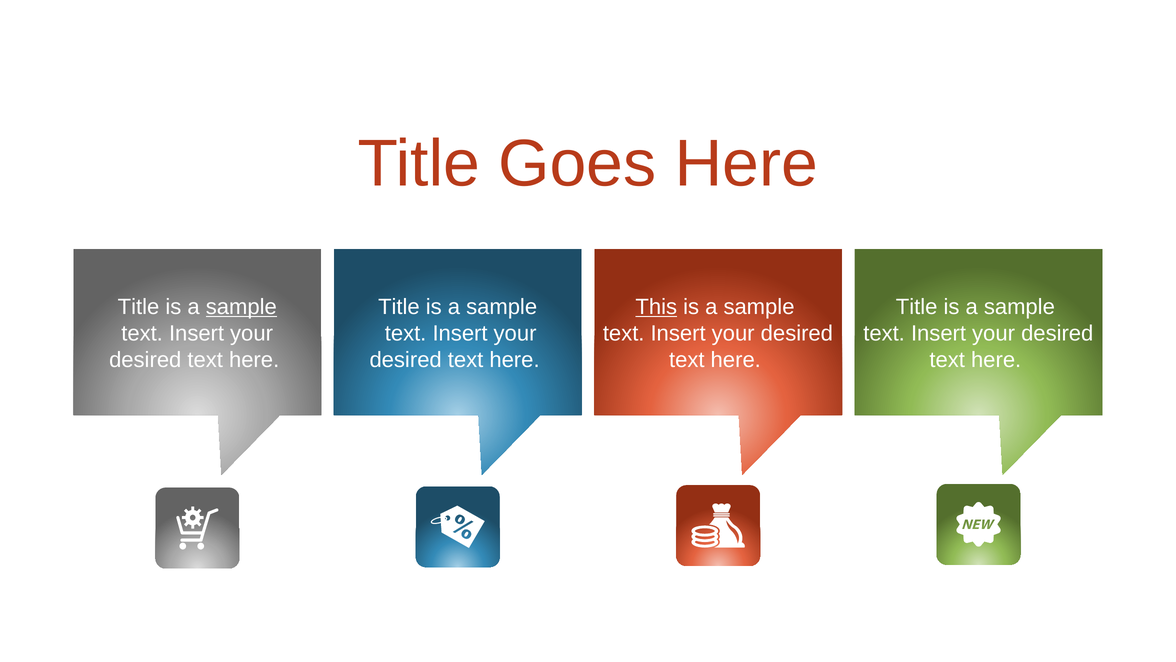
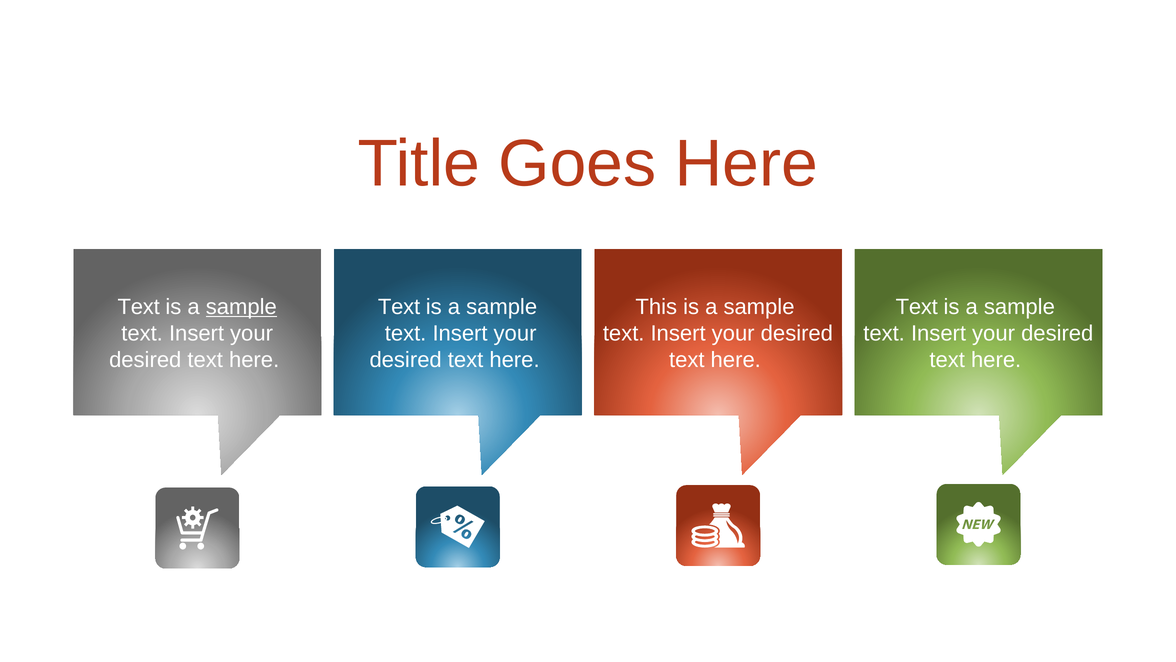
Title at (139, 307): Title -> Text
Title at (399, 307): Title -> Text
This underline: present -> none
Title at (917, 307): Title -> Text
